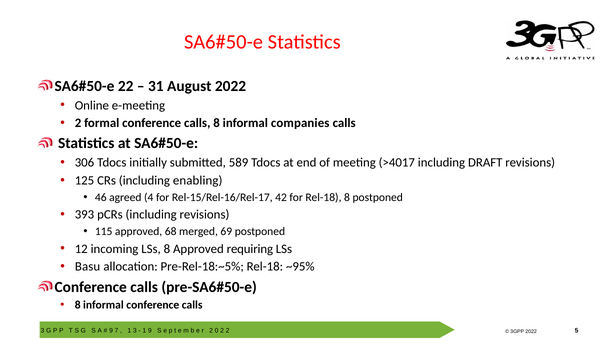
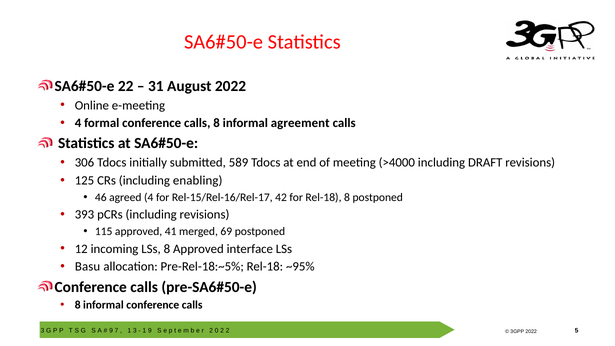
2 at (78, 123): 2 -> 4
companies: companies -> agreement
>4017: >4017 -> >4000
68: 68 -> 41
requiring: requiring -> interface
